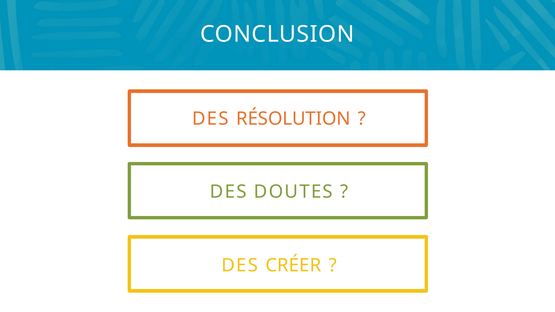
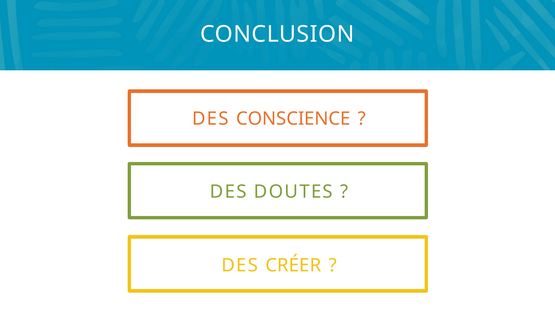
RÉSOLUTION: RÉSOLUTION -> CONSCIENCE
